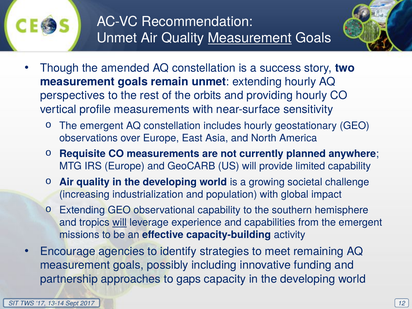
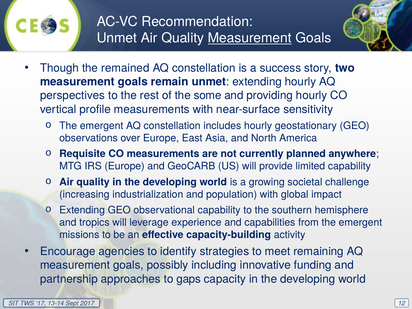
amended: amended -> remained
orbits: orbits -> some
will at (120, 223) underline: present -> none
